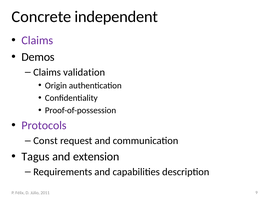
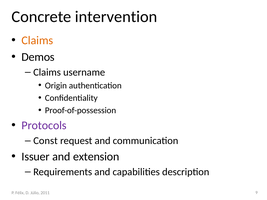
independent: independent -> intervention
Claims at (37, 40) colour: purple -> orange
validation: validation -> username
Tagus: Tagus -> Issuer
